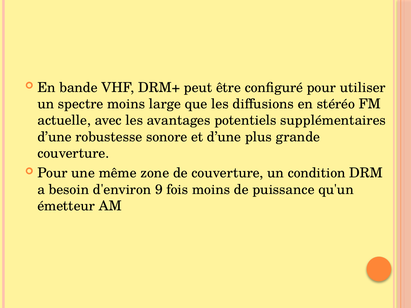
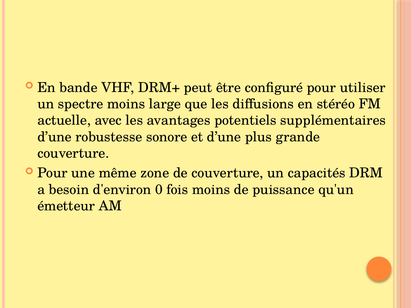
condition: condition -> capacités
9: 9 -> 0
